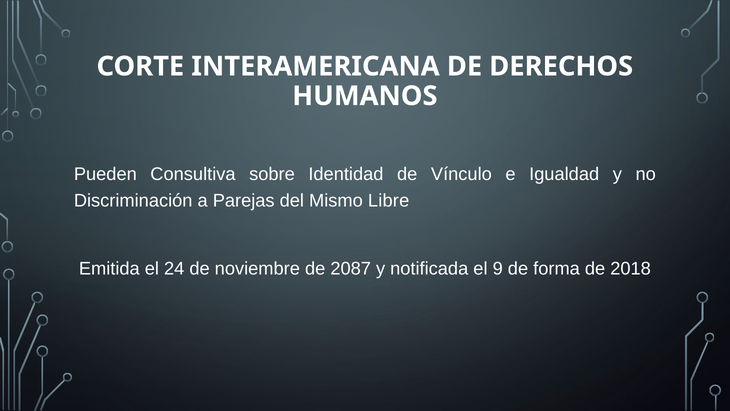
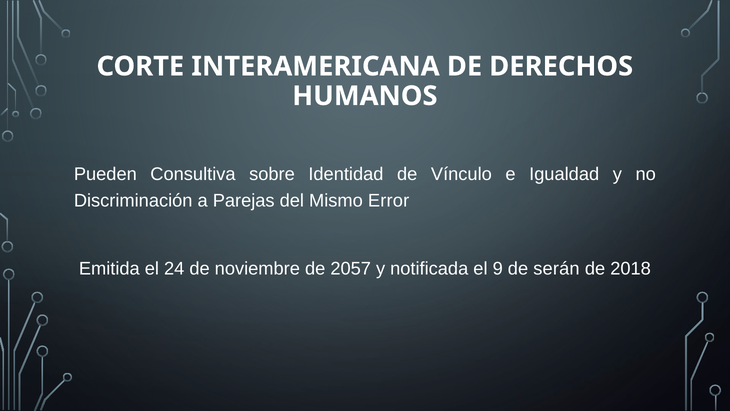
Libre: Libre -> Error
2087: 2087 -> 2057
forma: forma -> serán
